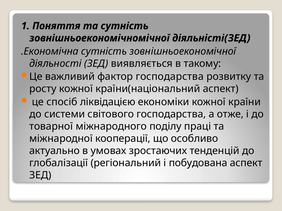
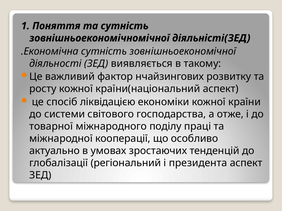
фактор господарства: господарства -> нчайзингових
побудована: побудована -> президента
